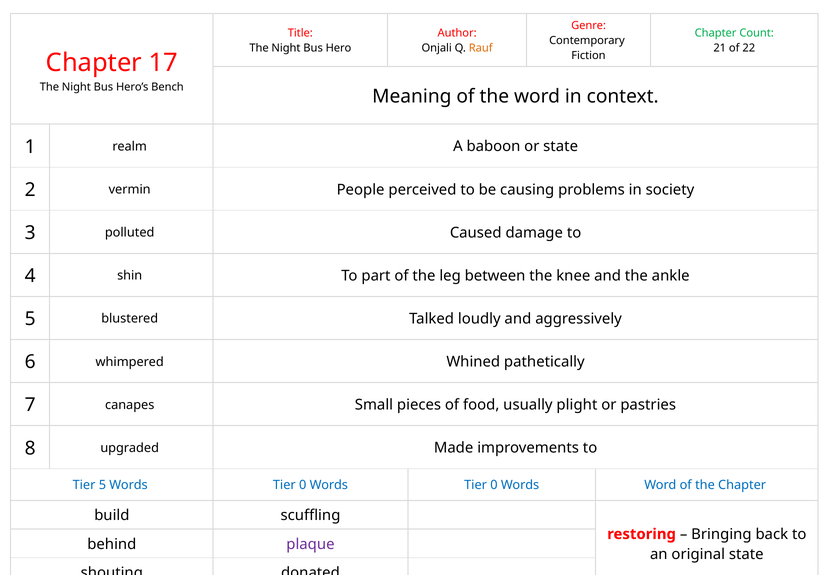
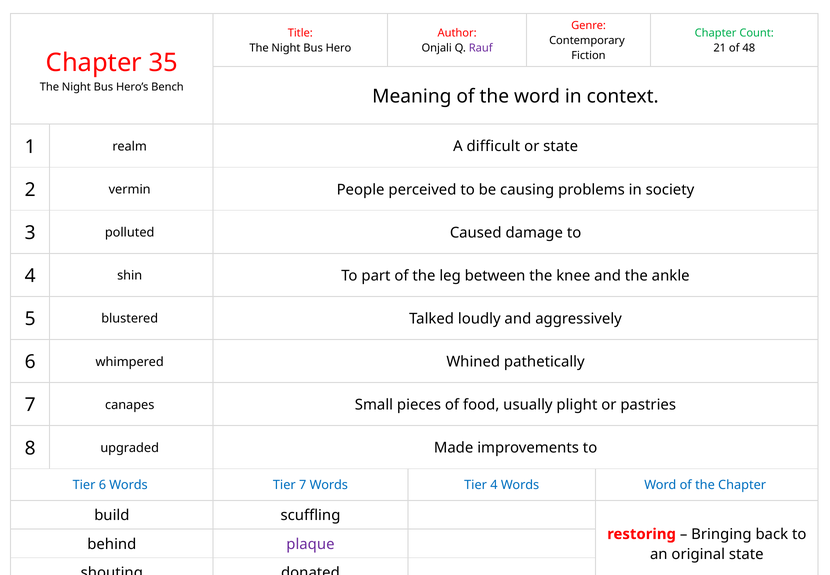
Rauf colour: orange -> purple
22: 22 -> 48
17: 17 -> 35
baboon: baboon -> difficult
Tier 5: 5 -> 6
0 at (303, 485): 0 -> 7
0 at (494, 485): 0 -> 4
